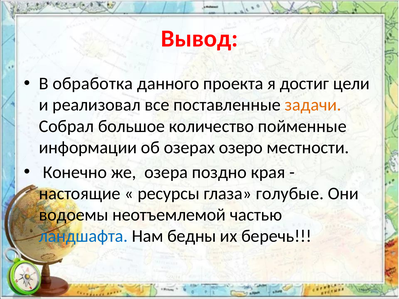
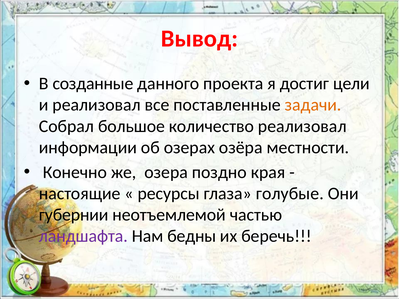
обработка: обработка -> созданные
количество пойменные: пойменные -> реализовал
озеро: озеро -> озёра
водоемы: водоемы -> губернии
ландшафта colour: blue -> purple
